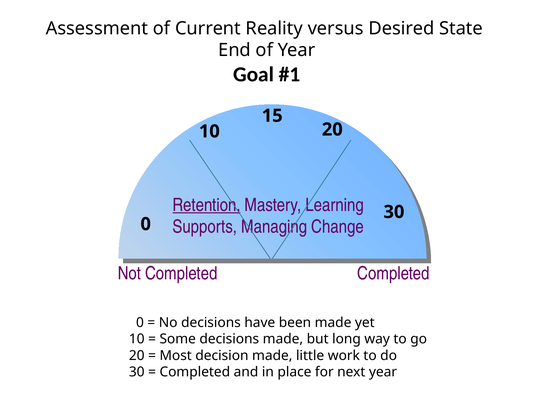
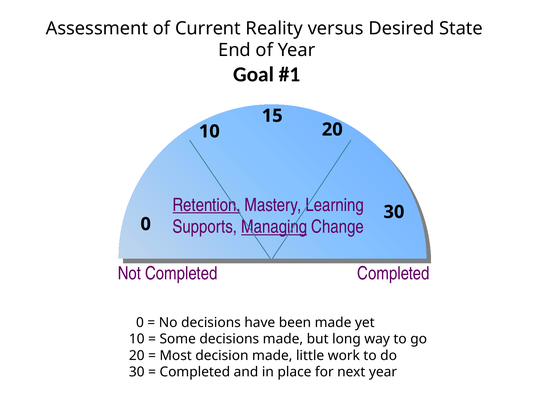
Managing underline: none -> present
